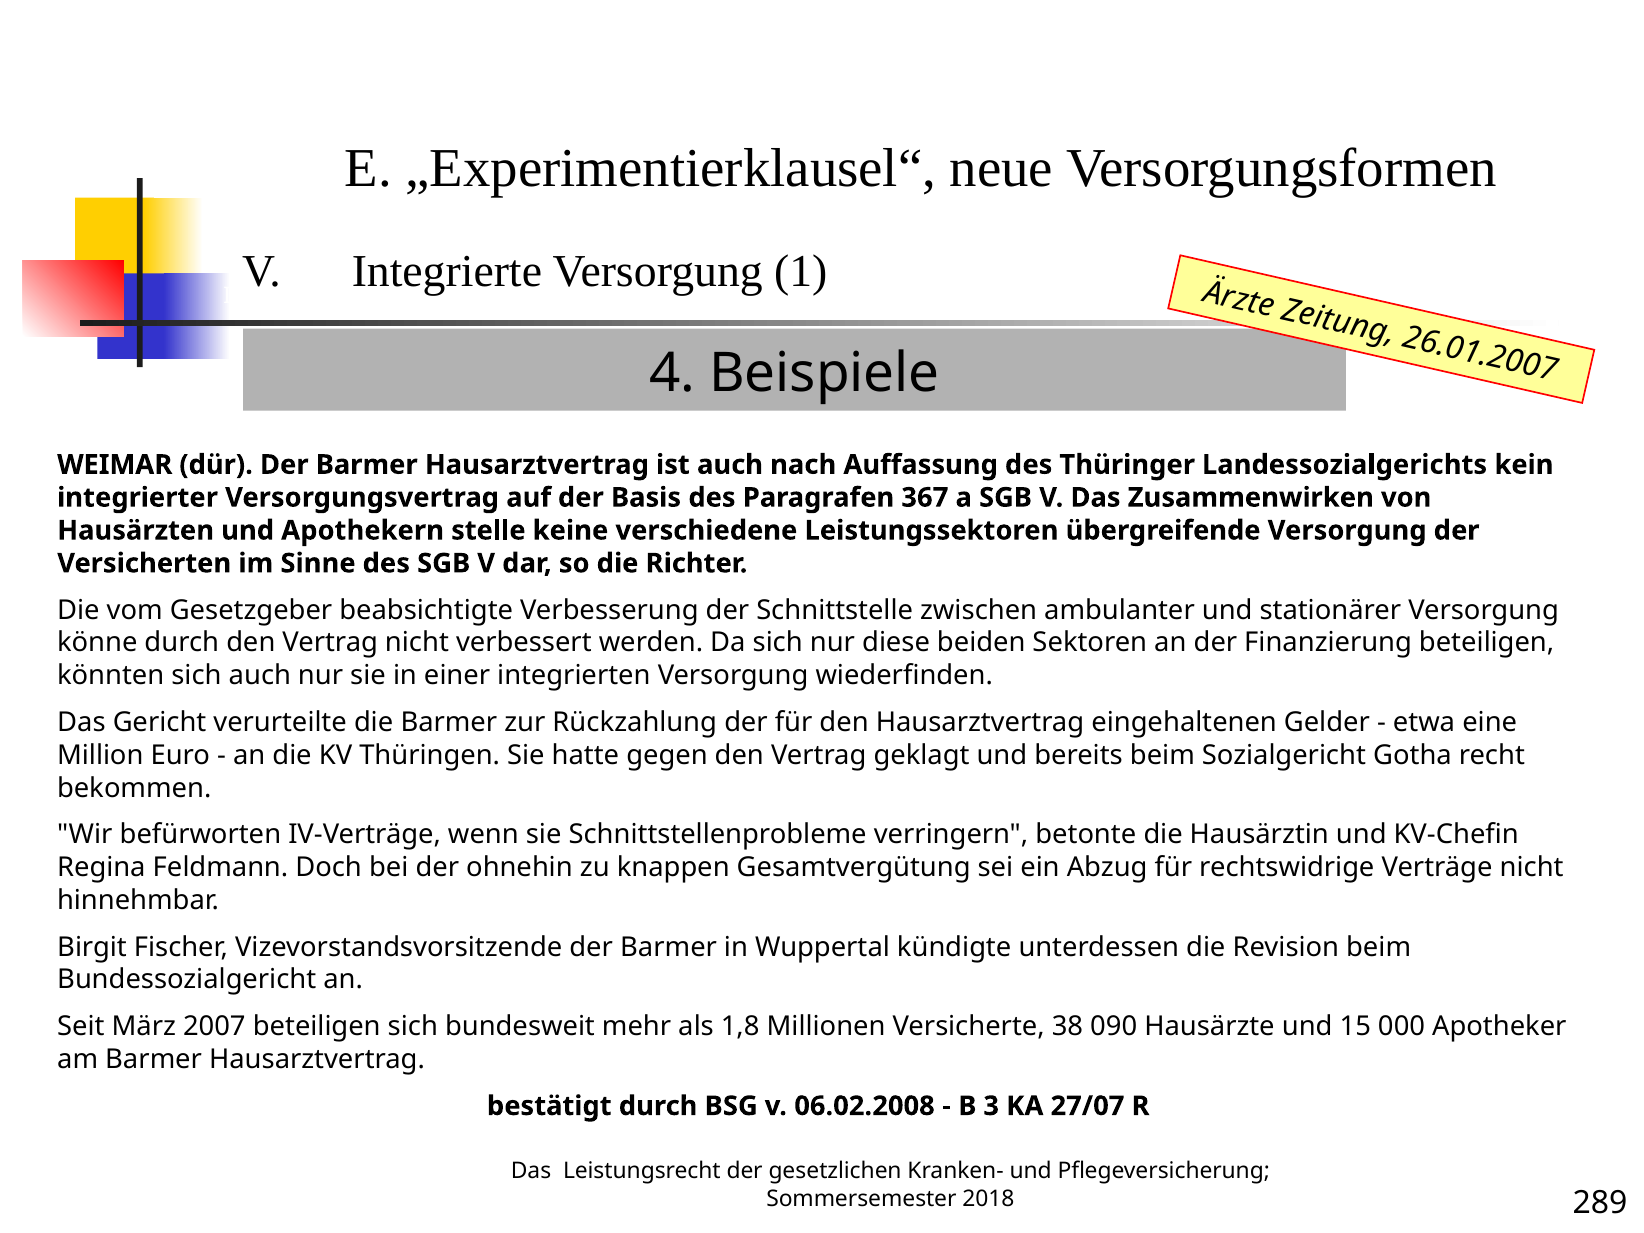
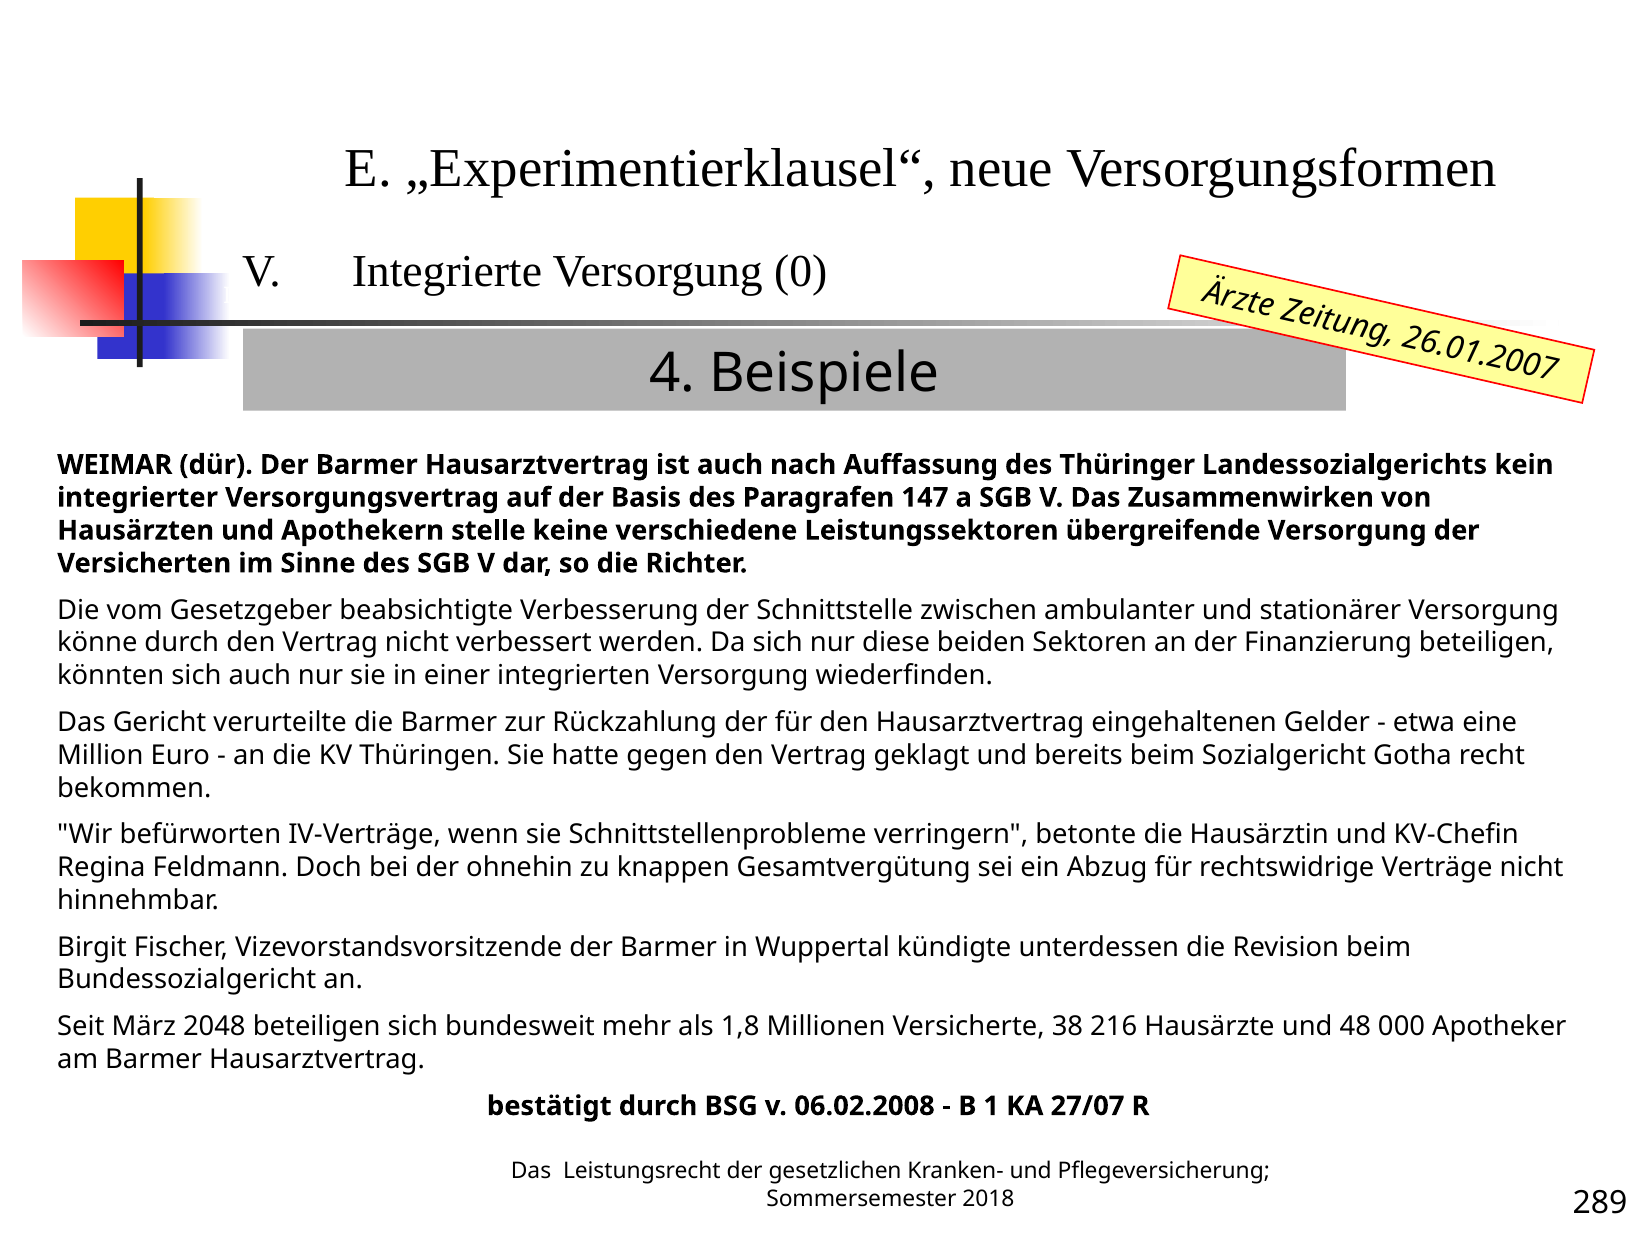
1: 1 -> 0
367: 367 -> 147
2007: 2007 -> 2048
090: 090 -> 216
15: 15 -> 48
3: 3 -> 1
